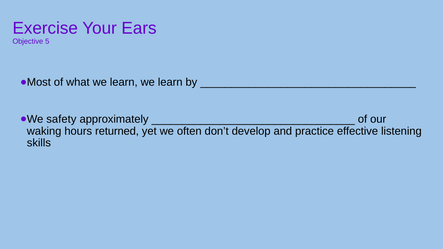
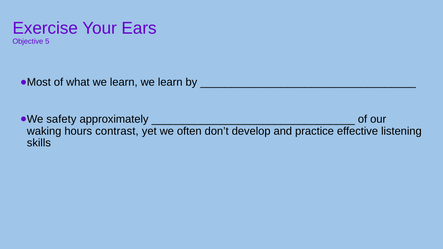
returned: returned -> contrast
